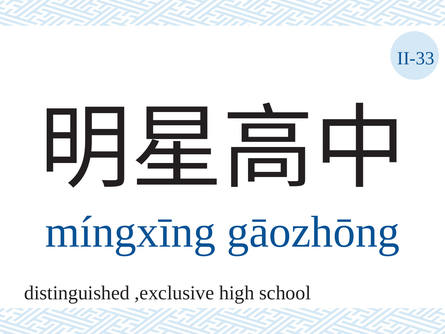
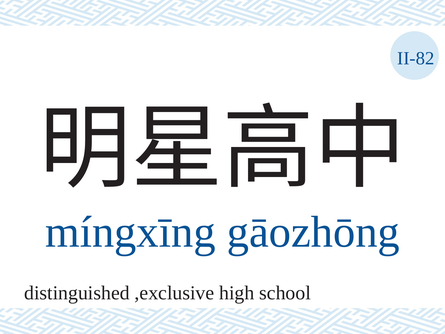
II-33: II-33 -> II-82
